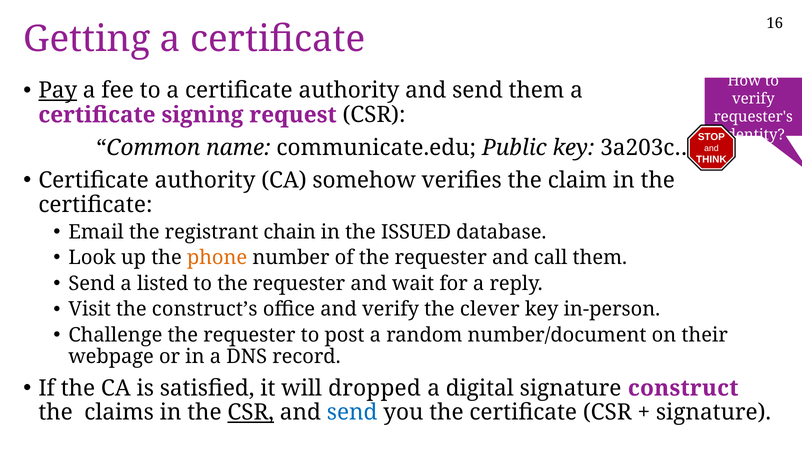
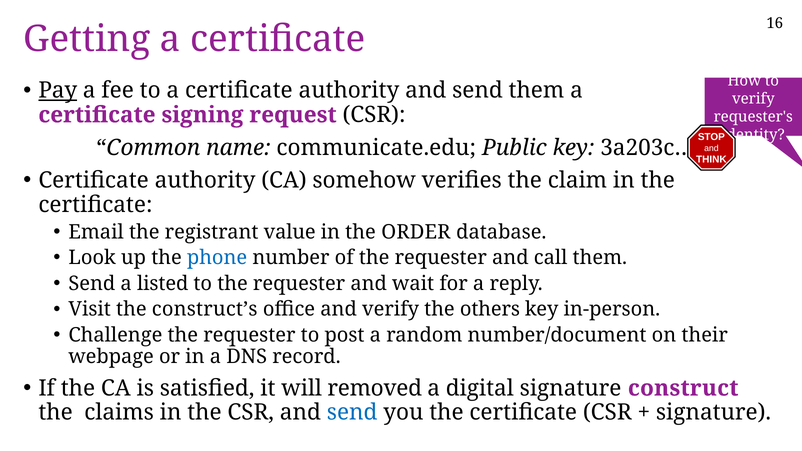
chain: chain -> value
ISSUED: ISSUED -> ORDER
phone colour: orange -> blue
clever: clever -> others
dropped: dropped -> removed
CSR at (251, 413) underline: present -> none
